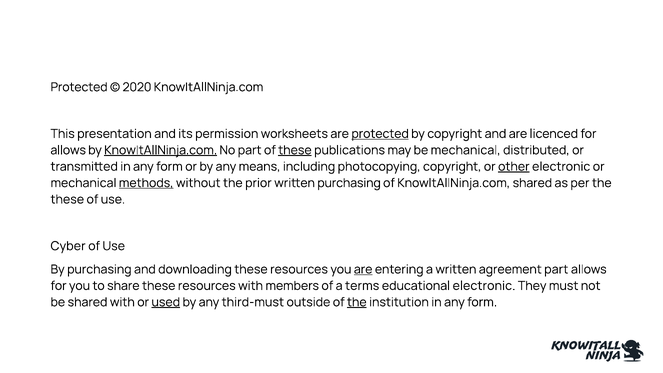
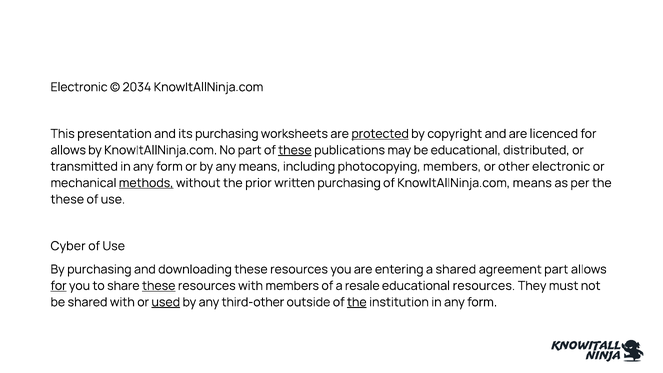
Protected at (79, 87): Protected -> Electronic
2020: 2020 -> 2034
its permission: permission -> purchasing
KnowItAllNinja.com at (161, 150) underline: present -> none
be mechanical: mechanical -> educational
photocopying copyright: copyright -> members
other underline: present -> none
KnowItAllNinja.com shared: shared -> means
are at (363, 269) underline: present -> none
a written: written -> shared
for at (59, 286) underline: none -> present
these at (159, 286) underline: none -> present
terms: terms -> resale
educational electronic: electronic -> resources
third-must: third-must -> third-other
